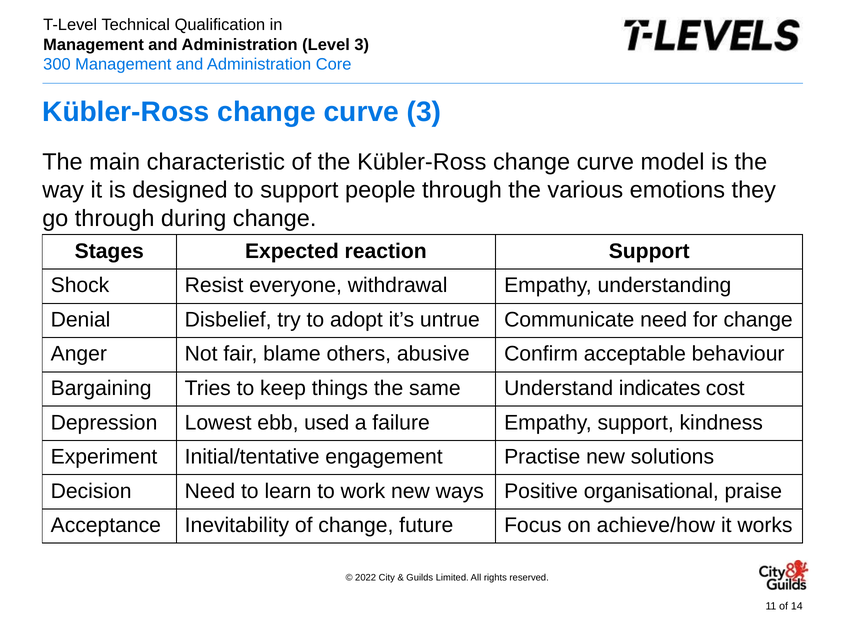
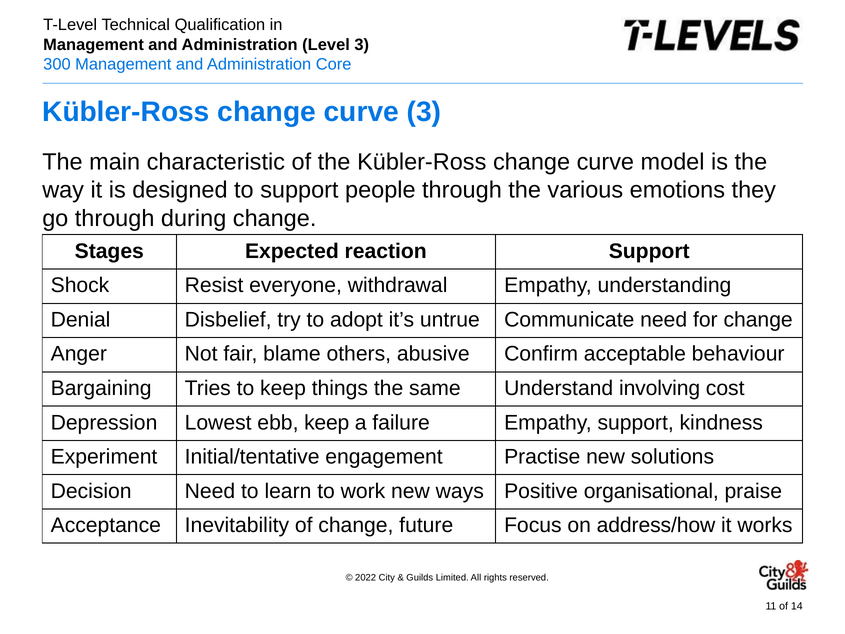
indicates: indicates -> involving
ebb used: used -> keep
achieve/how: achieve/how -> address/how
